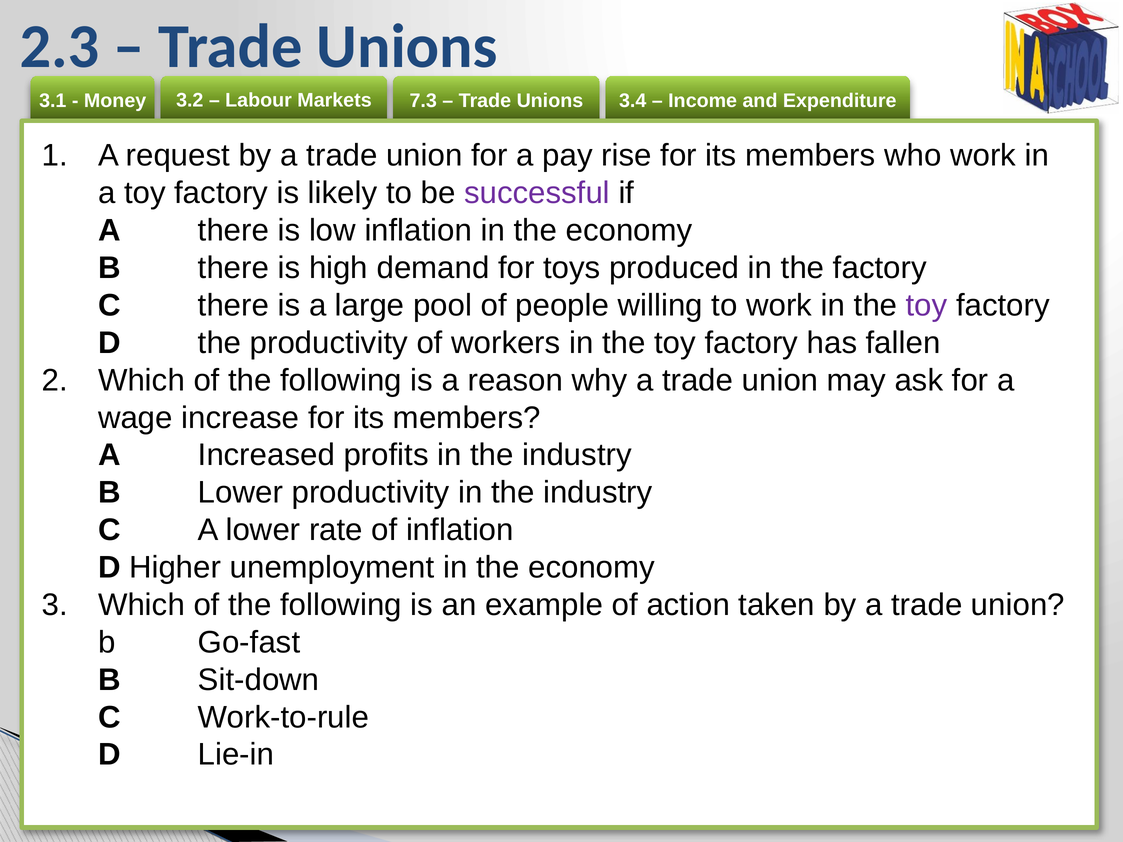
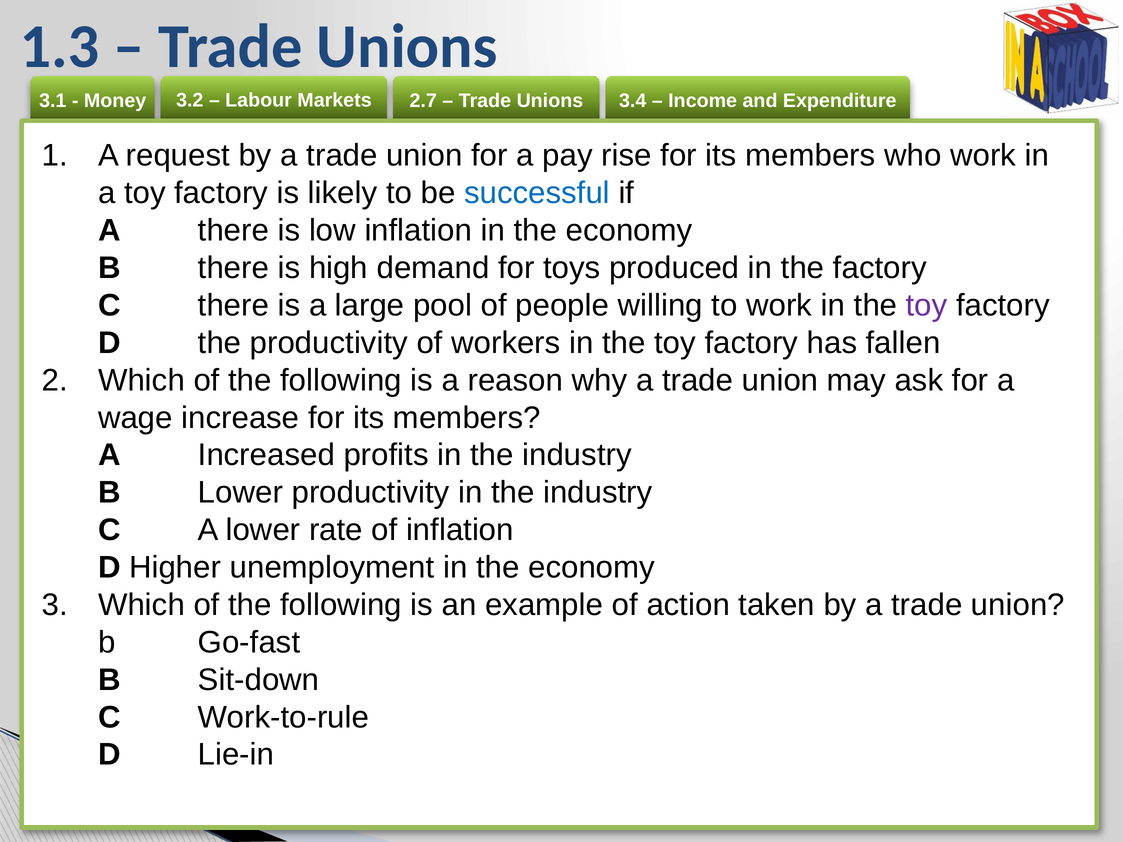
2.3: 2.3 -> 1.3
7.3: 7.3 -> 2.7
successful colour: purple -> blue
